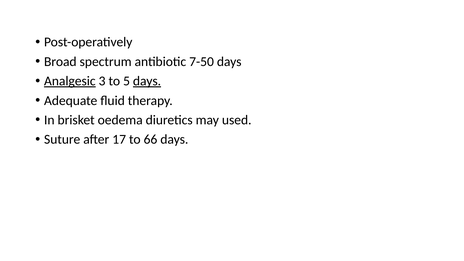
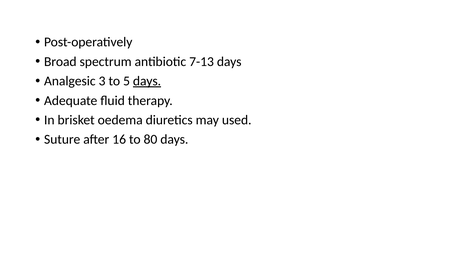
7-50: 7-50 -> 7-13
Analgesic underline: present -> none
17: 17 -> 16
66: 66 -> 80
